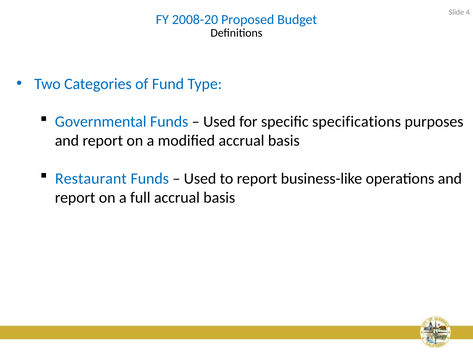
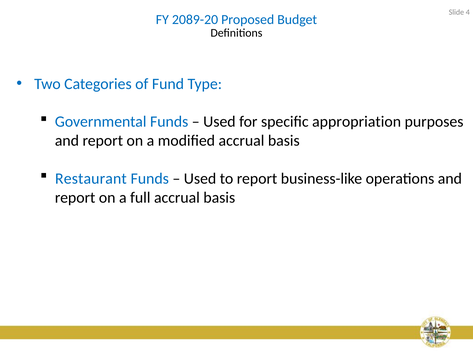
2008-20: 2008-20 -> 2089-20
specifications: specifications -> appropriation
